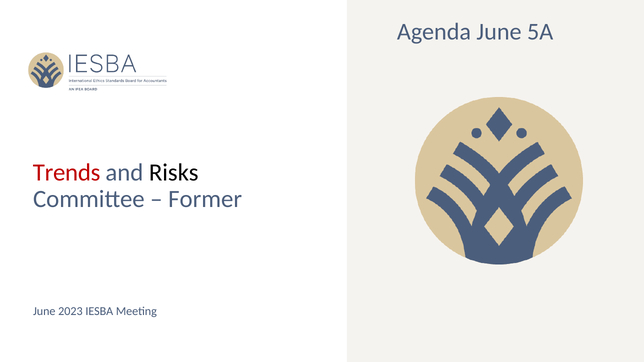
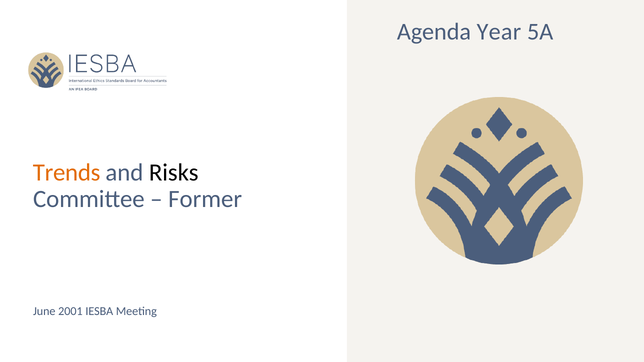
Agenda June: June -> Year
Trends colour: red -> orange
2023: 2023 -> 2001
